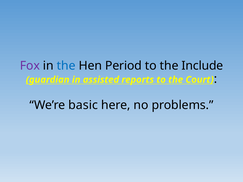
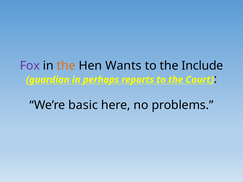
the at (66, 66) colour: blue -> orange
Period: Period -> Wants
assisted: assisted -> perhaps
